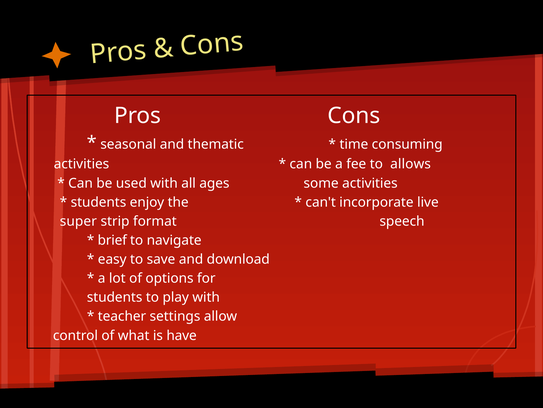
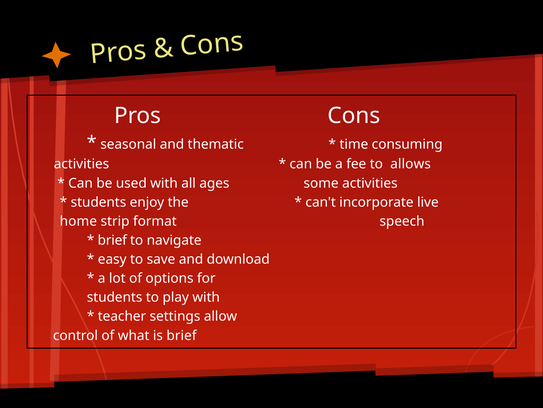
super: super -> home
is have: have -> brief
